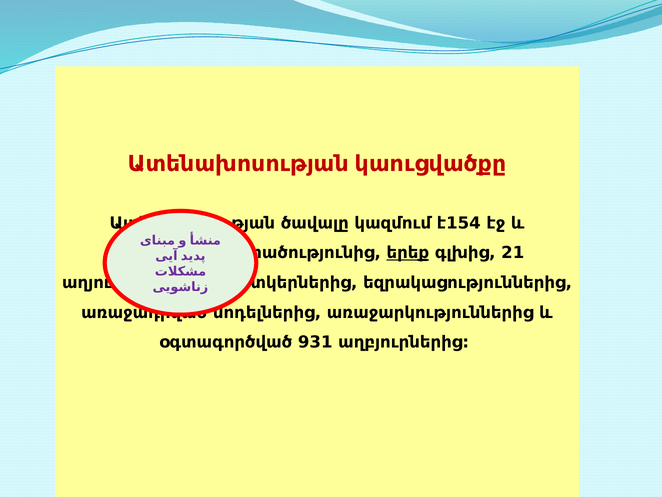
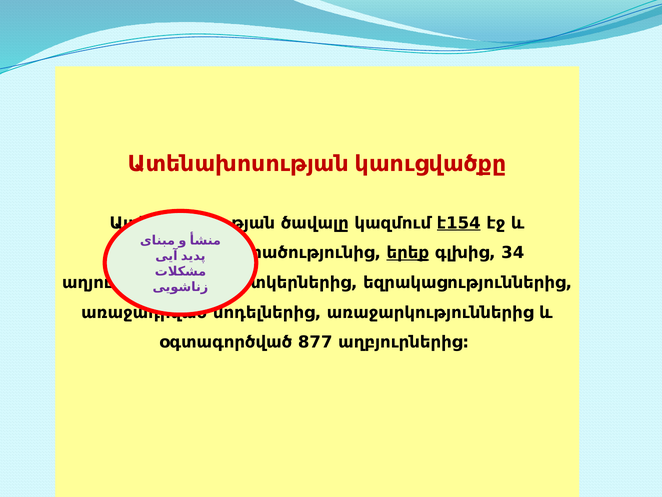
է154 underline: none -> present
21: 21 -> 34
931: 931 -> 877
